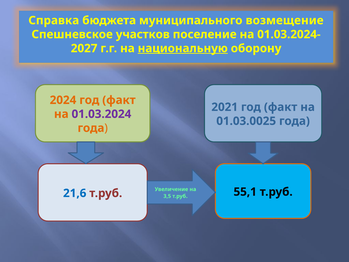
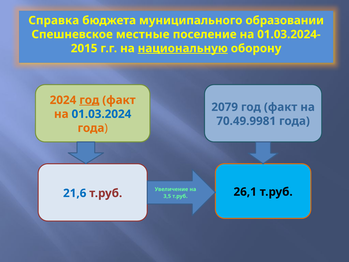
возмещение: возмещение -> образовании
участков: участков -> местные
2027: 2027 -> 2015
год at (89, 100) underline: none -> present
2021: 2021 -> 2079
01.03.2024 colour: purple -> blue
01.03.0025: 01.03.0025 -> 70.49.9981
55,1: 55,1 -> 26,1
